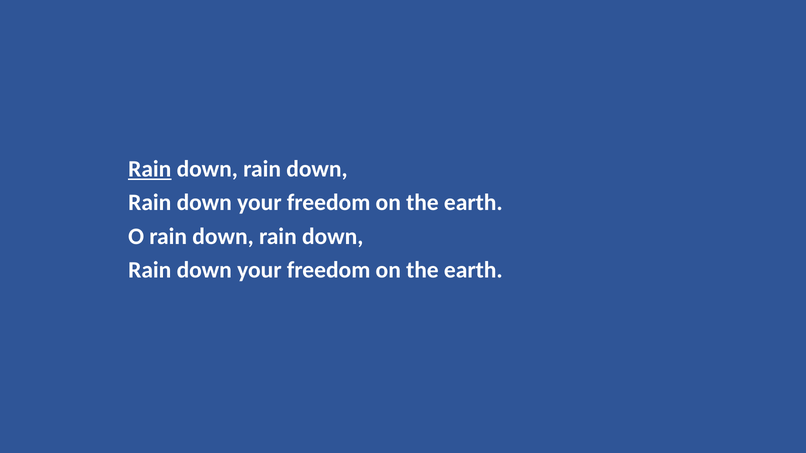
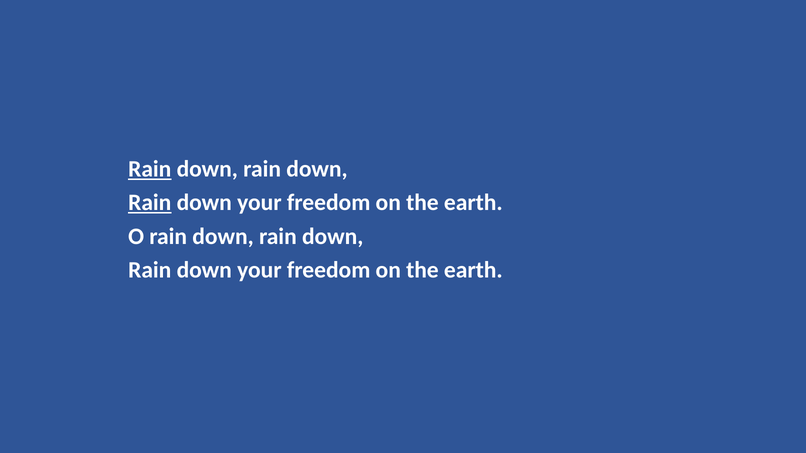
Rain at (150, 203) underline: none -> present
